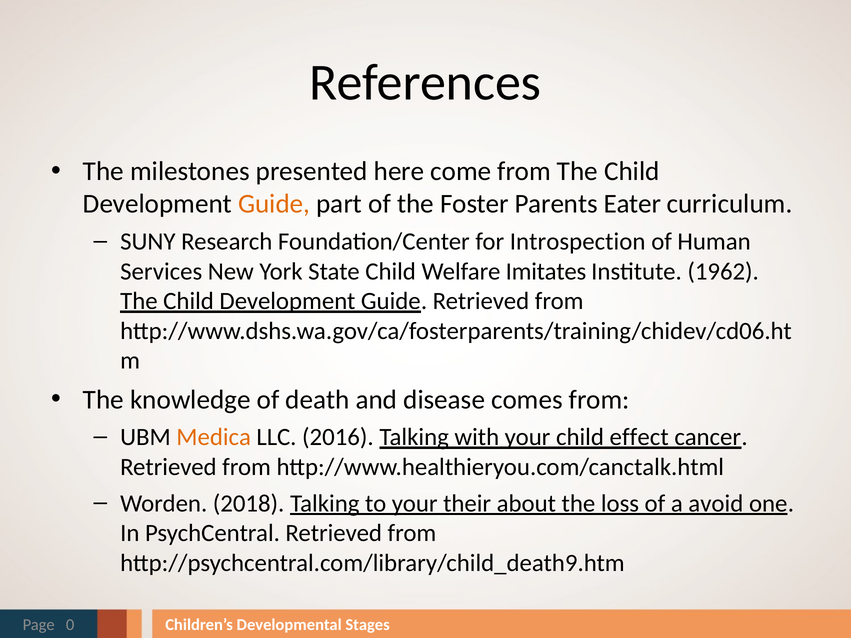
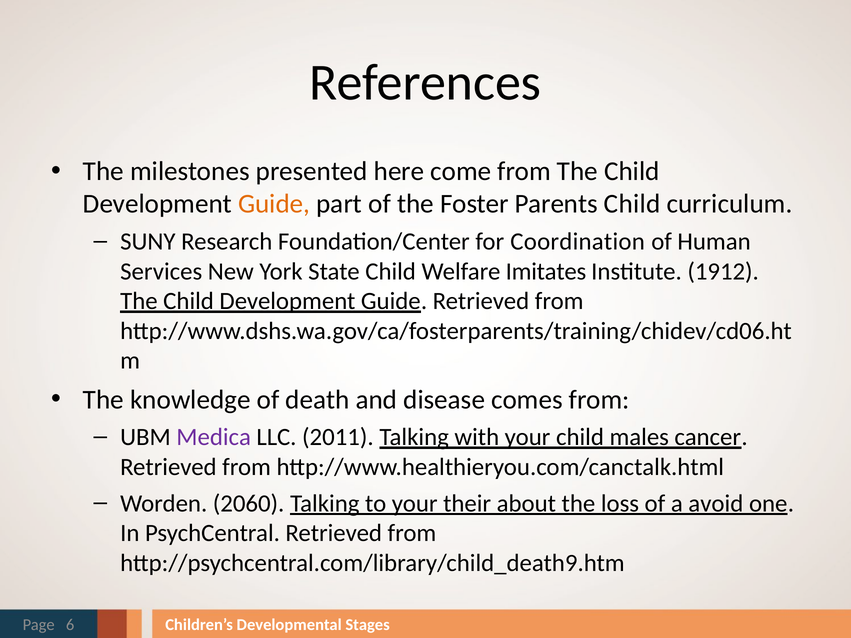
Parents Eater: Eater -> Child
Introspection: Introspection -> Coordination
1962: 1962 -> 1912
Medica colour: orange -> purple
2016: 2016 -> 2011
effect: effect -> males
2018: 2018 -> 2060
0: 0 -> 6
